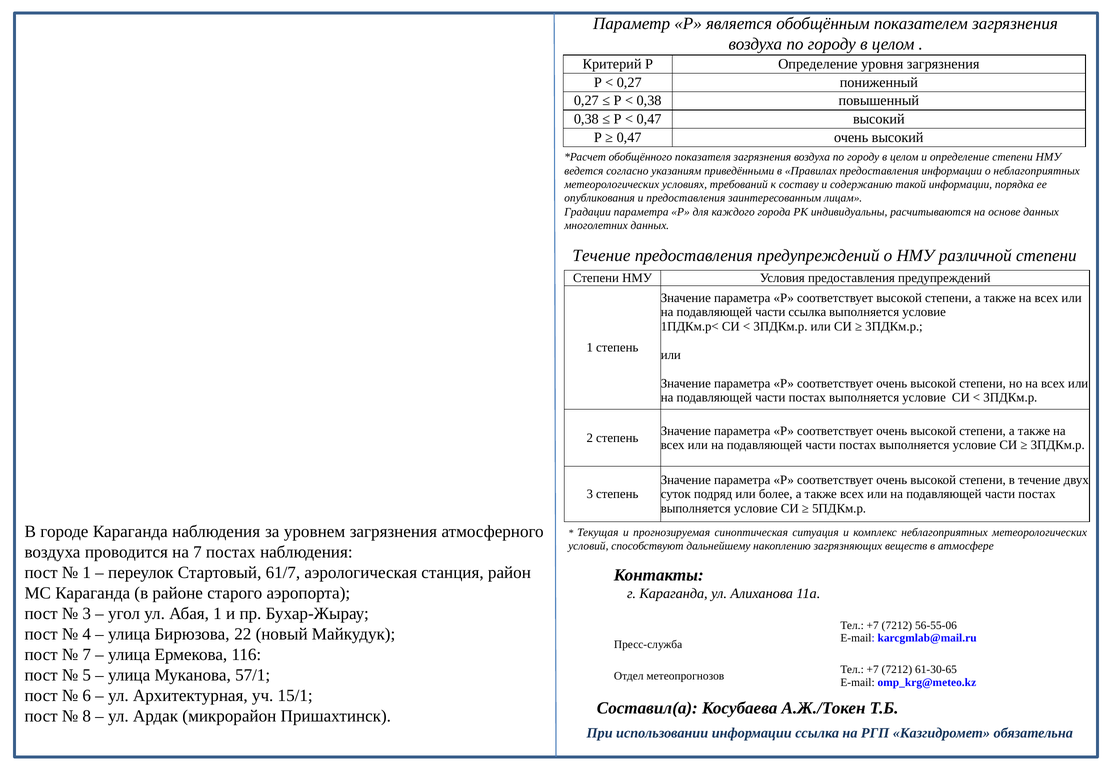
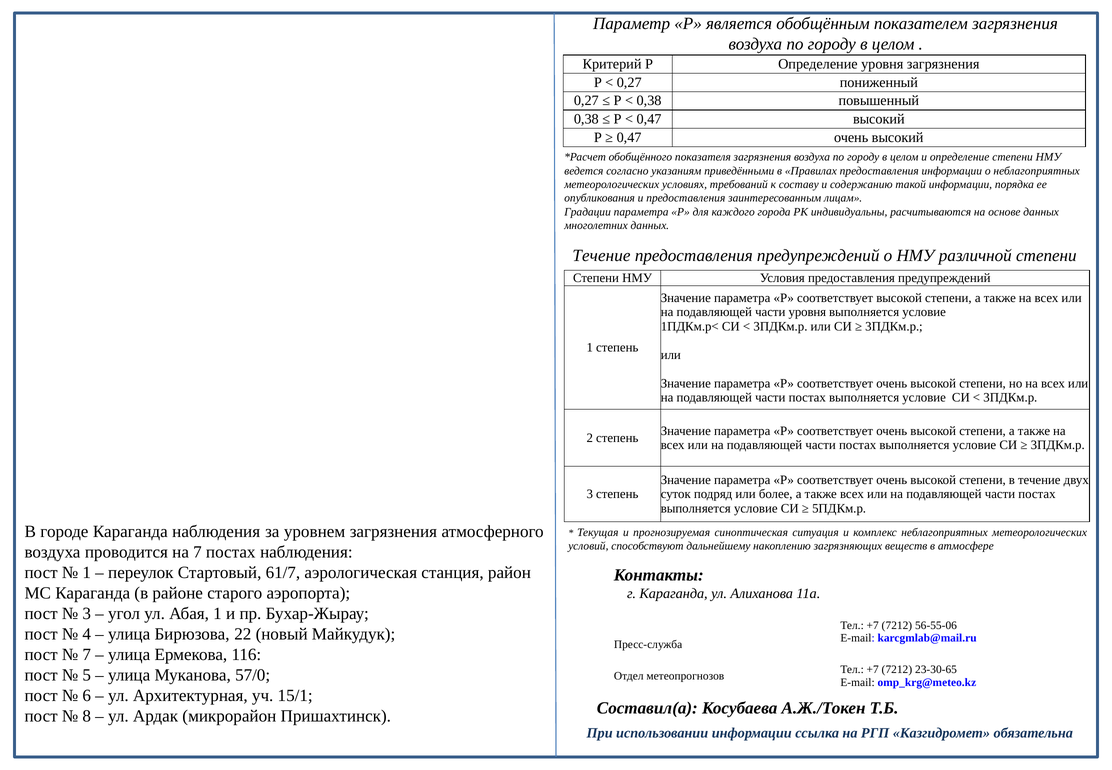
части ссылка: ссылка -> уровня
61-30-65: 61-30-65 -> 23-30-65
57/1: 57/1 -> 57/0
